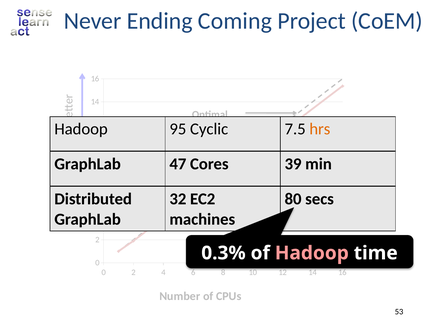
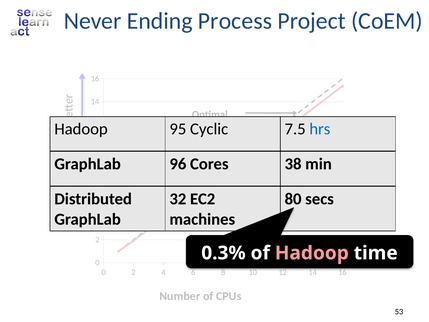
Coming: Coming -> Process
hrs colour: orange -> blue
47: 47 -> 96
39: 39 -> 38
